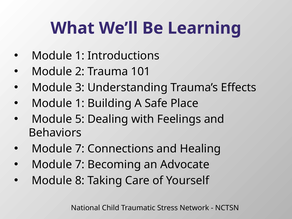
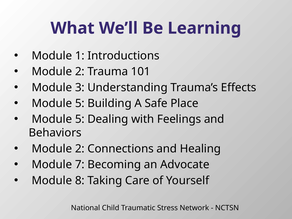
1 at (80, 103): 1 -> 5
7 at (80, 149): 7 -> 2
